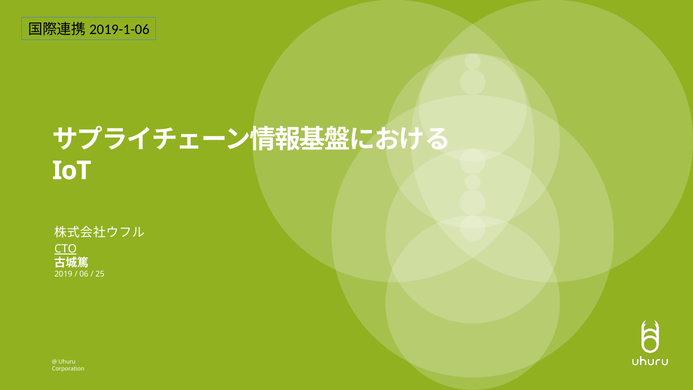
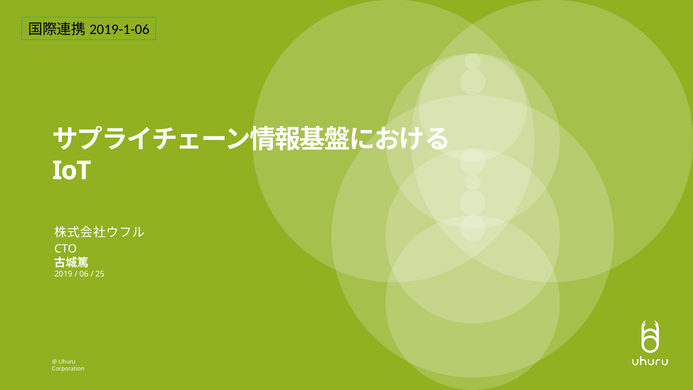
CTO underline: present -> none
